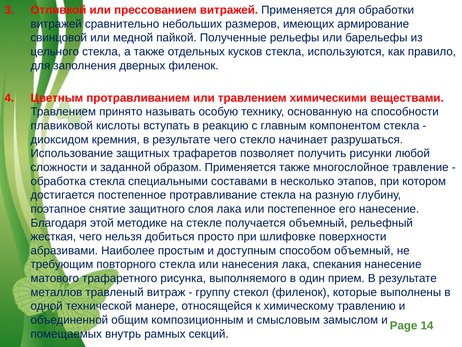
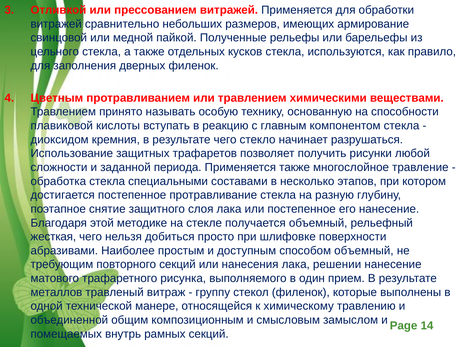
образом: образом -> периода
повторного стекла: стекла -> секций
спекания: спекания -> решении
